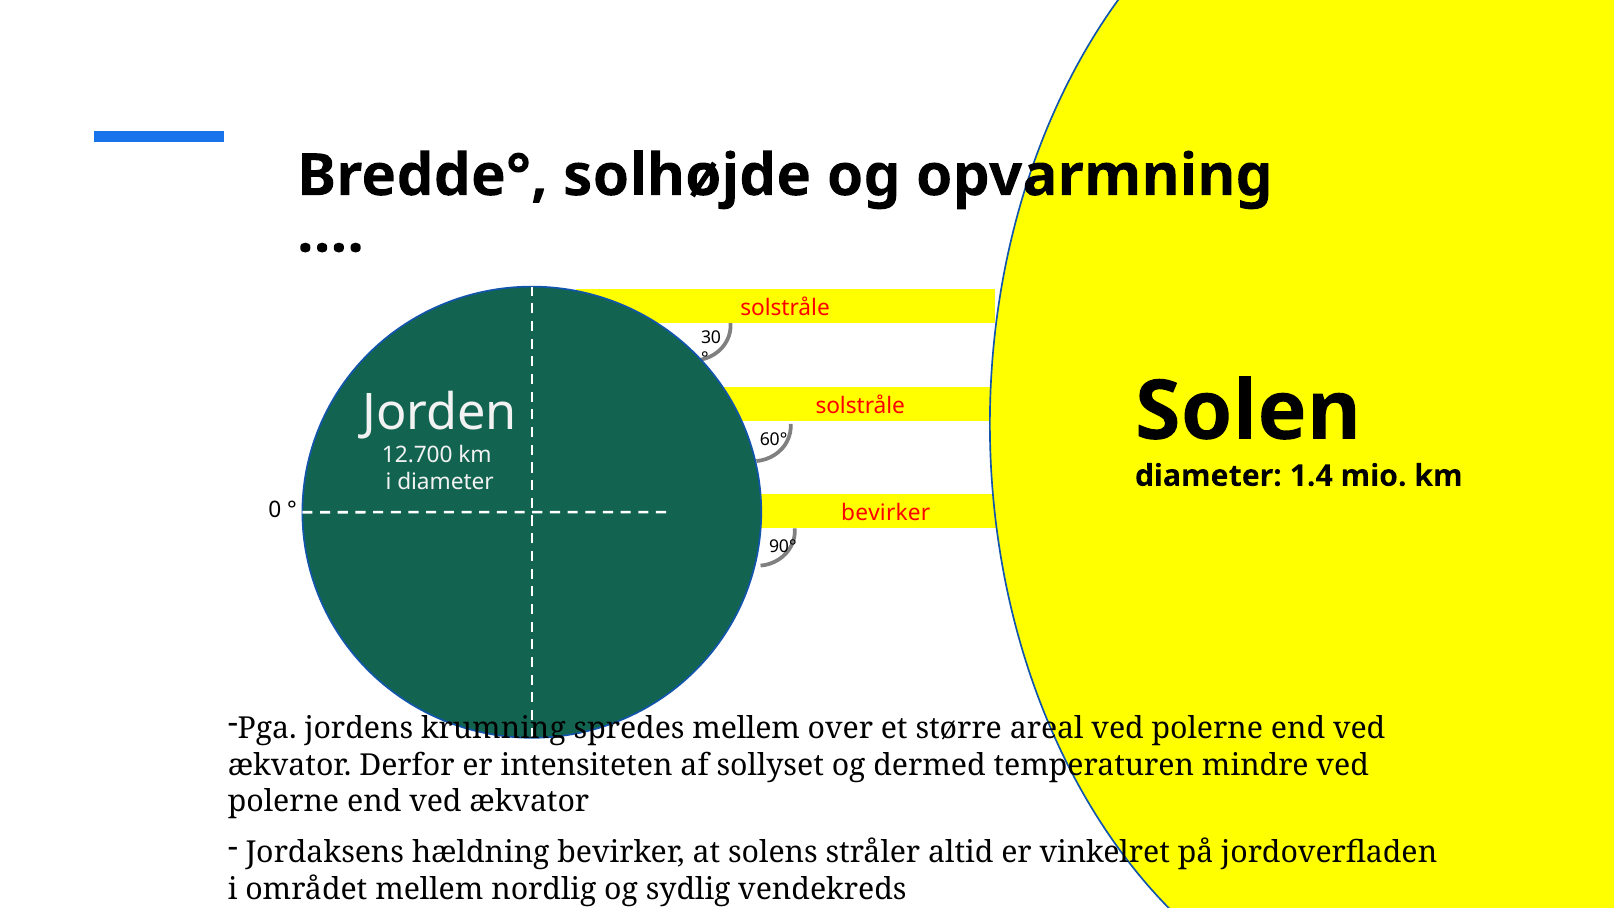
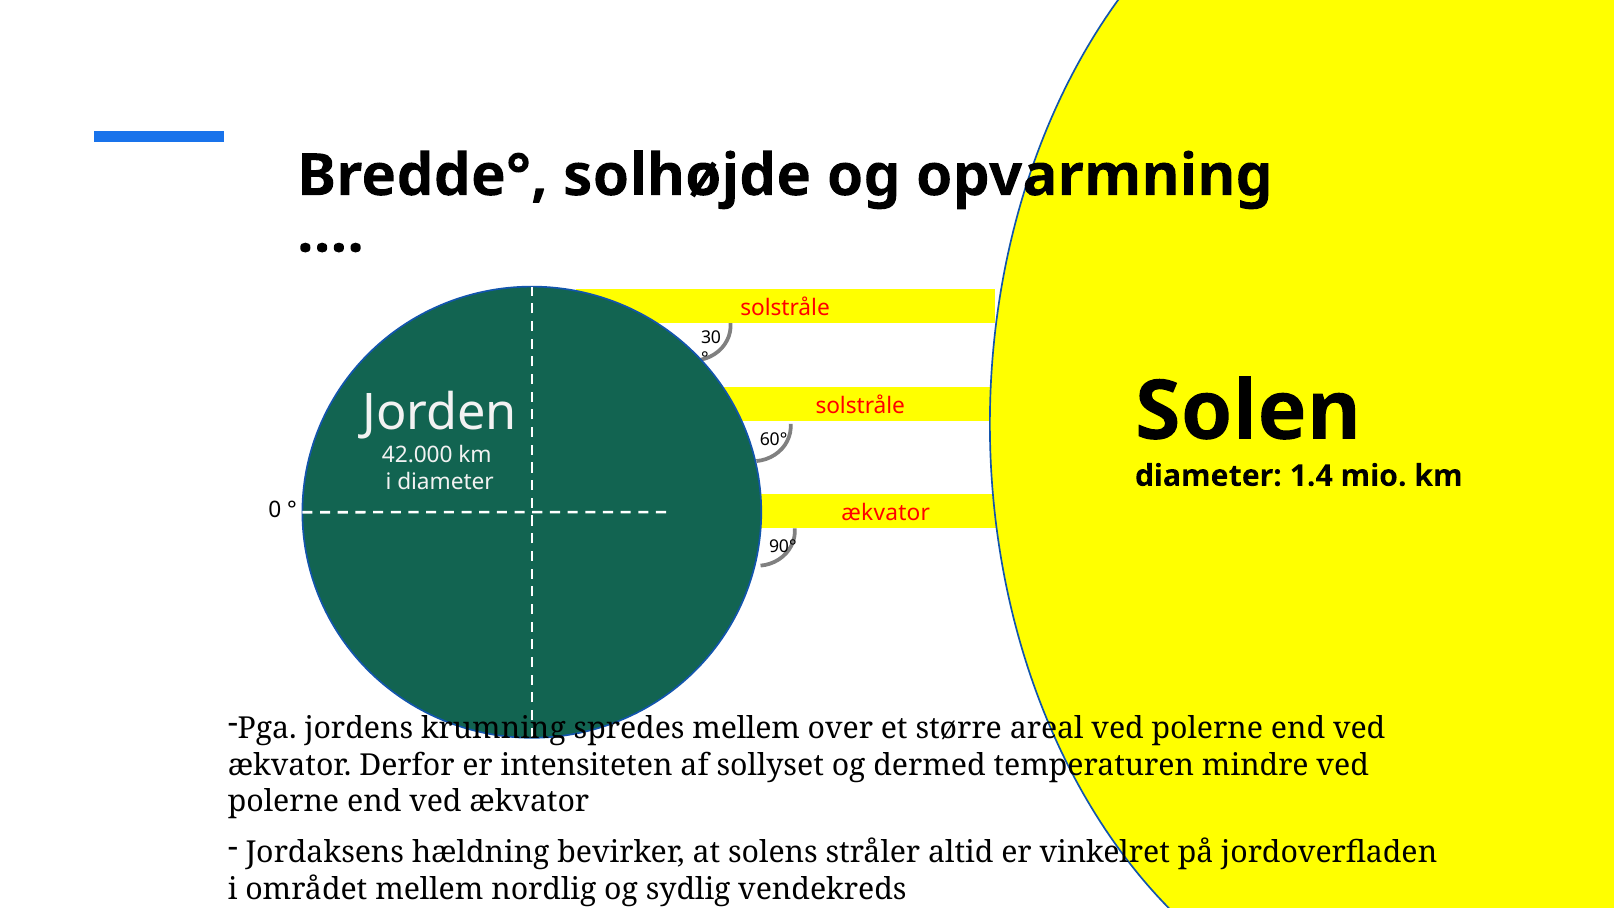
12.700: 12.700 -> 42.000
bevirker at (886, 513): bevirker -> ækvator
